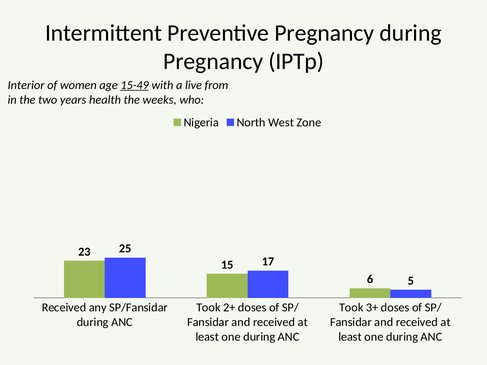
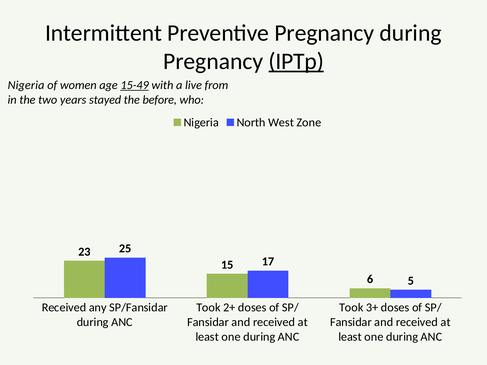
IPTp underline: none -> present
Interior at (26, 85): Interior -> Nigeria
health: health -> stayed
weeks: weeks -> before
